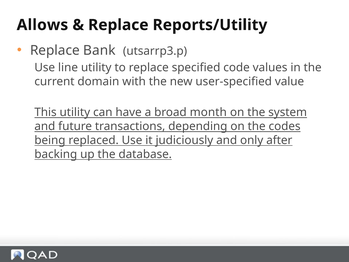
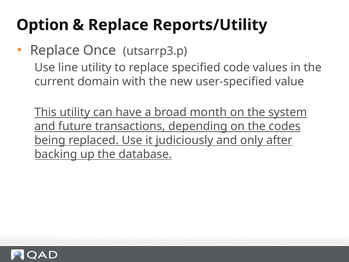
Allows: Allows -> Option
Bank: Bank -> Once
